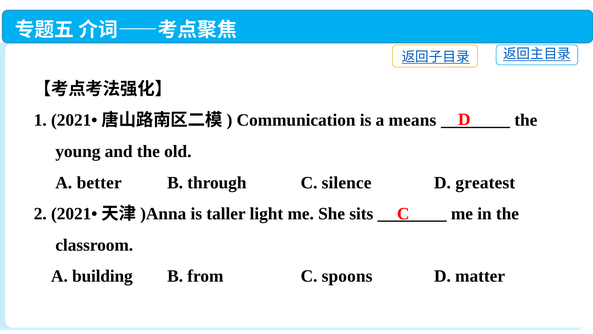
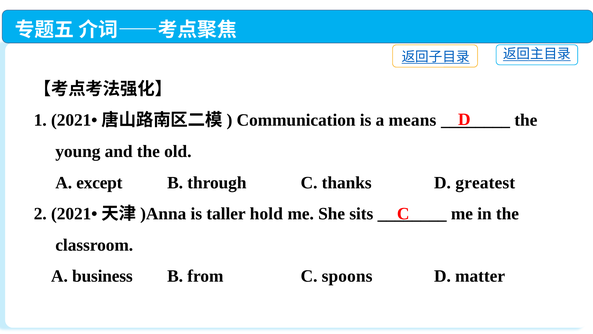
better: better -> except
silence: silence -> thanks
light: light -> hold
building: building -> business
